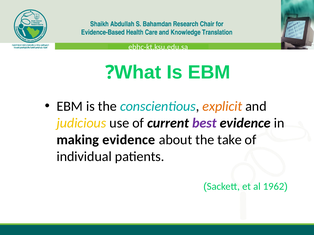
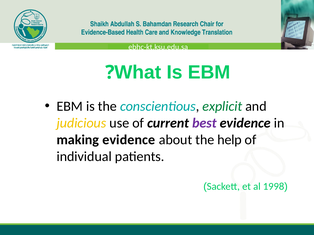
explicit colour: orange -> green
take: take -> help
1962: 1962 -> 1998
